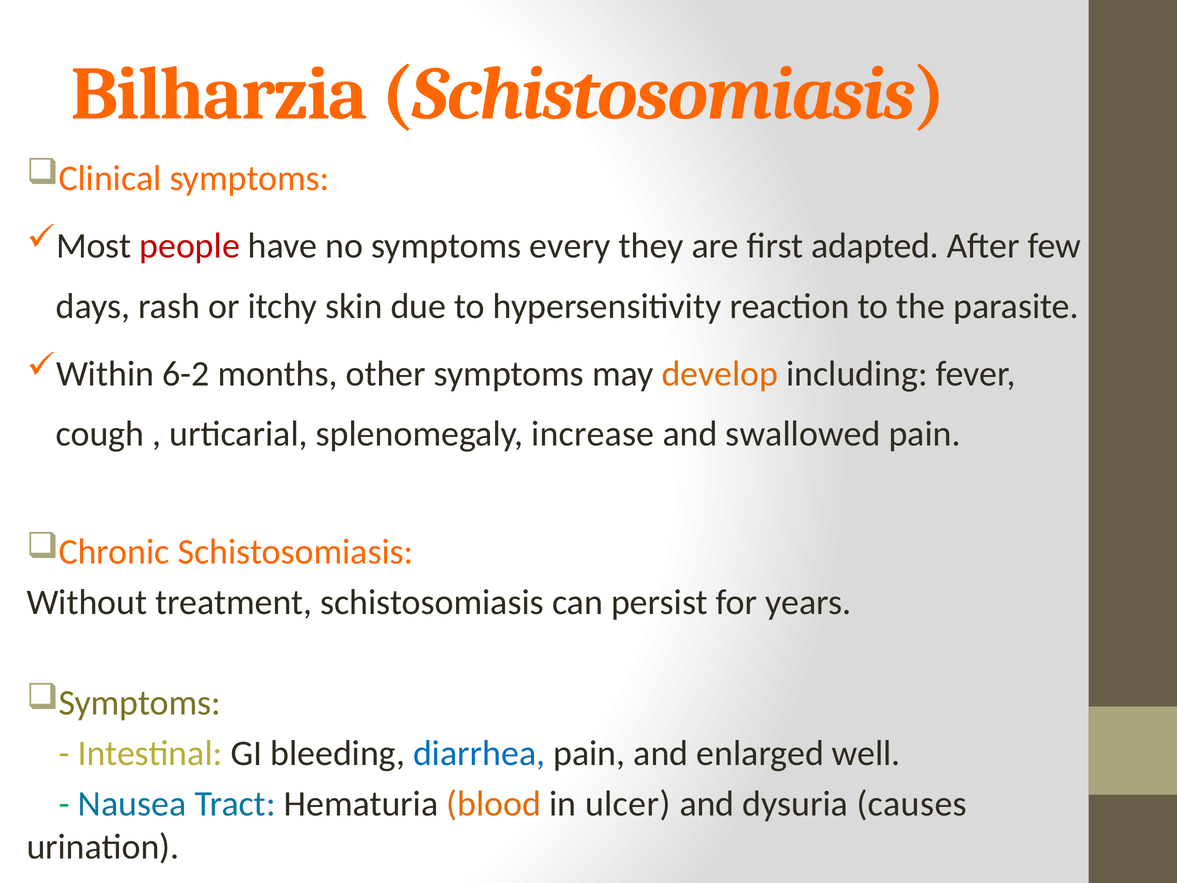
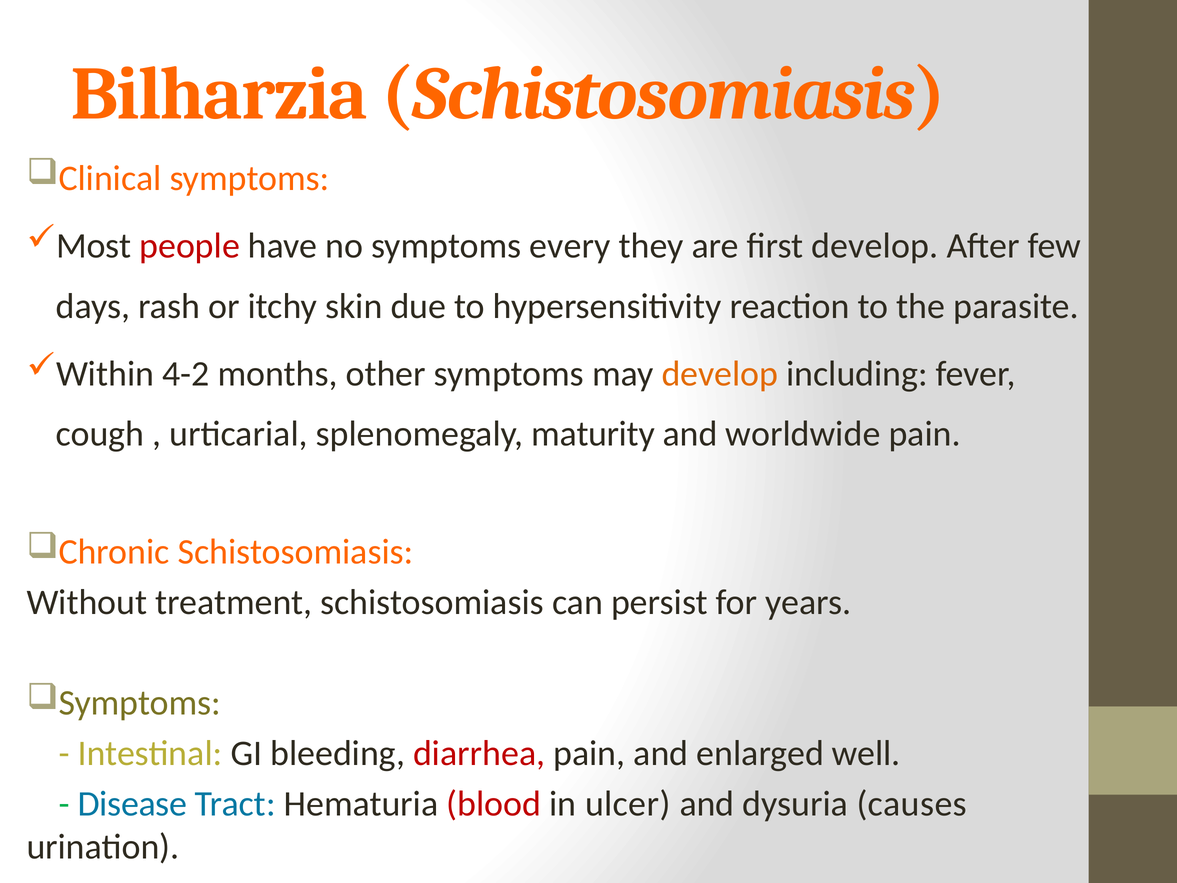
first adapted: adapted -> develop
6-2: 6-2 -> 4-2
increase: increase -> maturity
swallowed: swallowed -> worldwide
diarrhea colour: blue -> red
Nausea: Nausea -> Disease
blood colour: orange -> red
